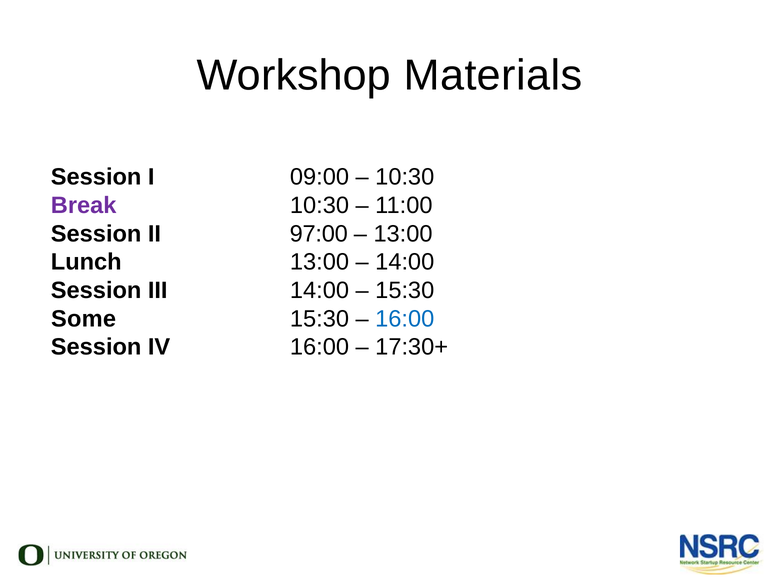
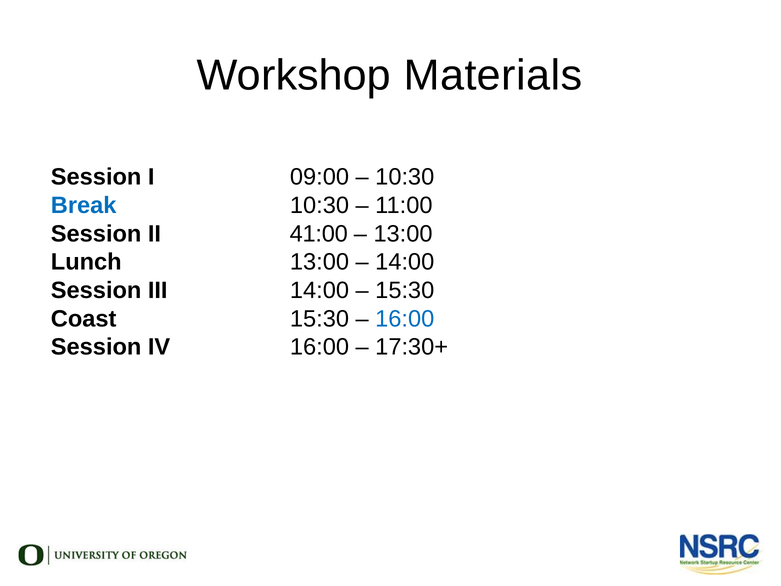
Break colour: purple -> blue
97:00: 97:00 -> 41:00
Some: Some -> Coast
